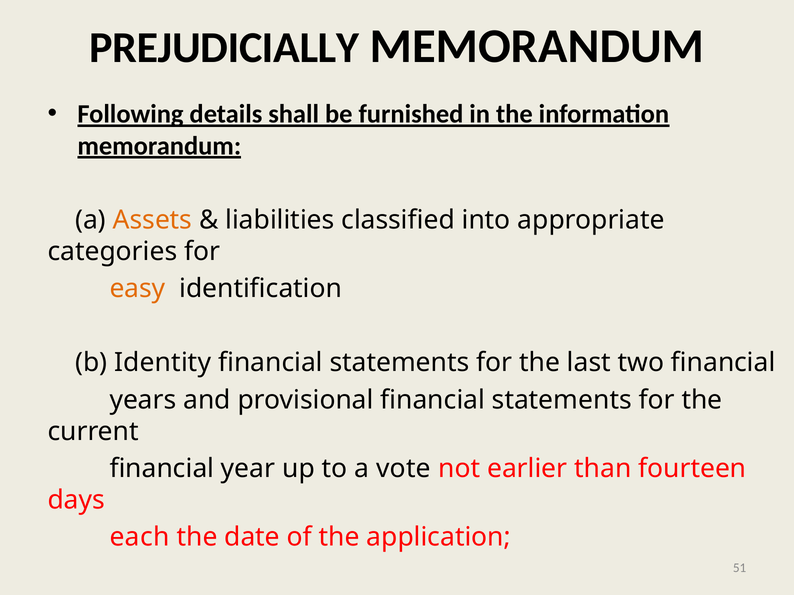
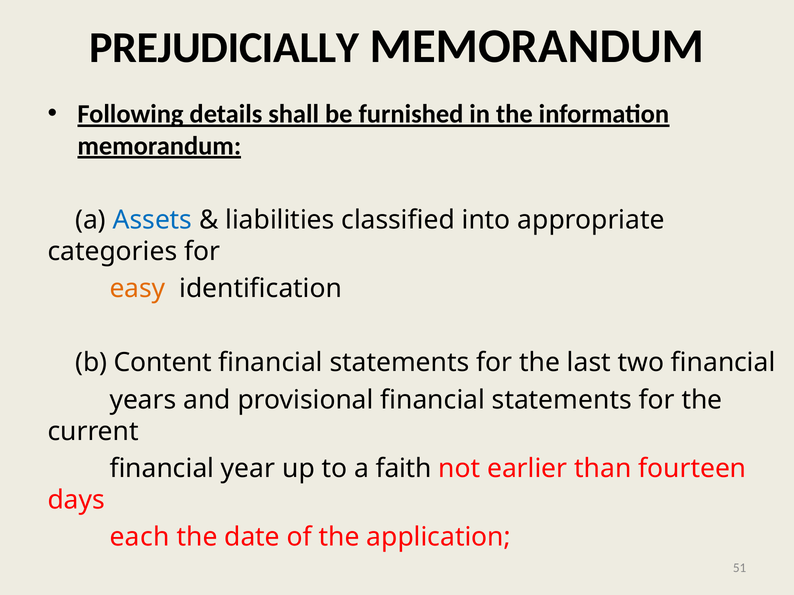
Assets colour: orange -> blue
Identity: Identity -> Content
vote: vote -> faith
